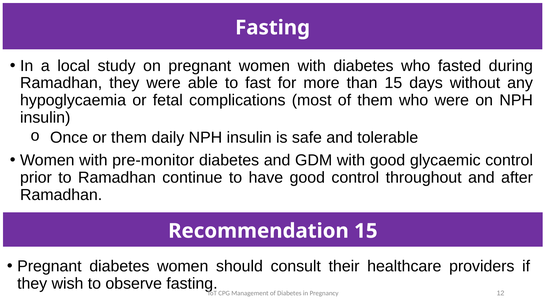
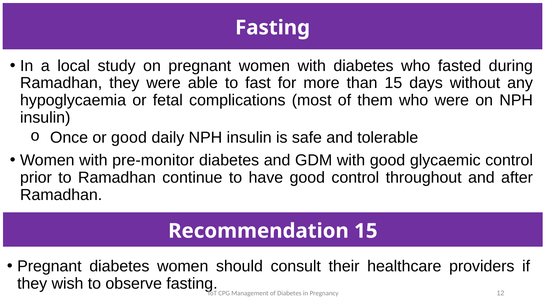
or them: them -> good
